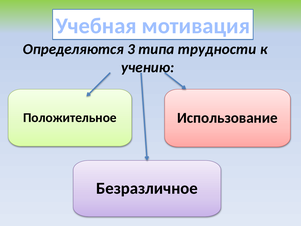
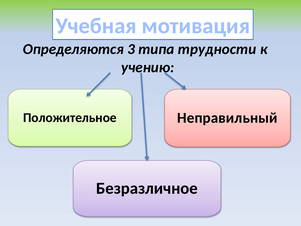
Использование: Использование -> Неправильный
